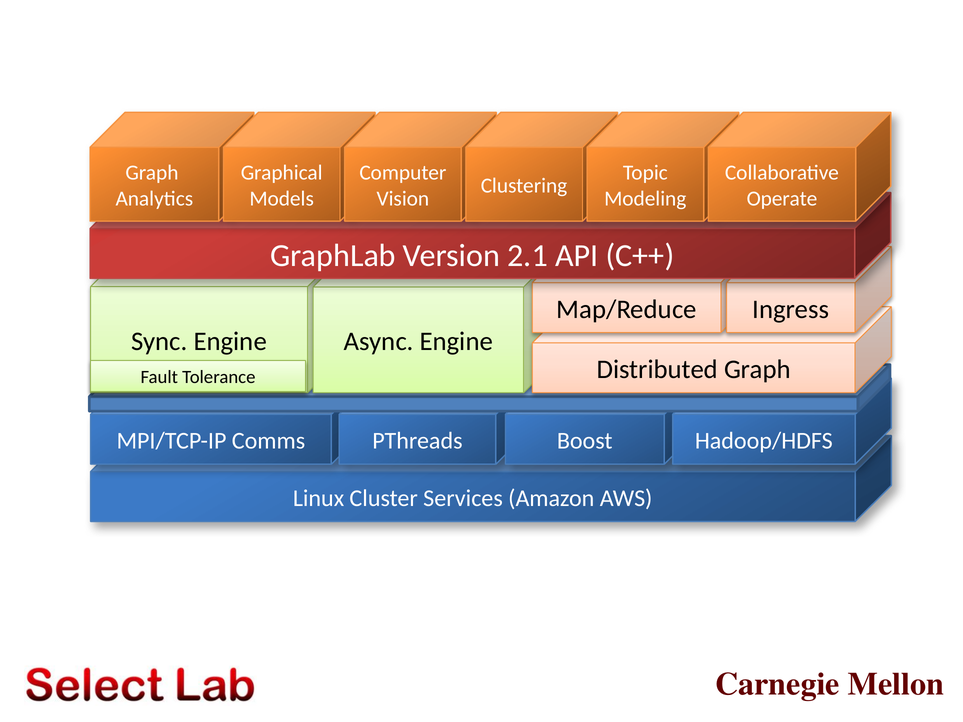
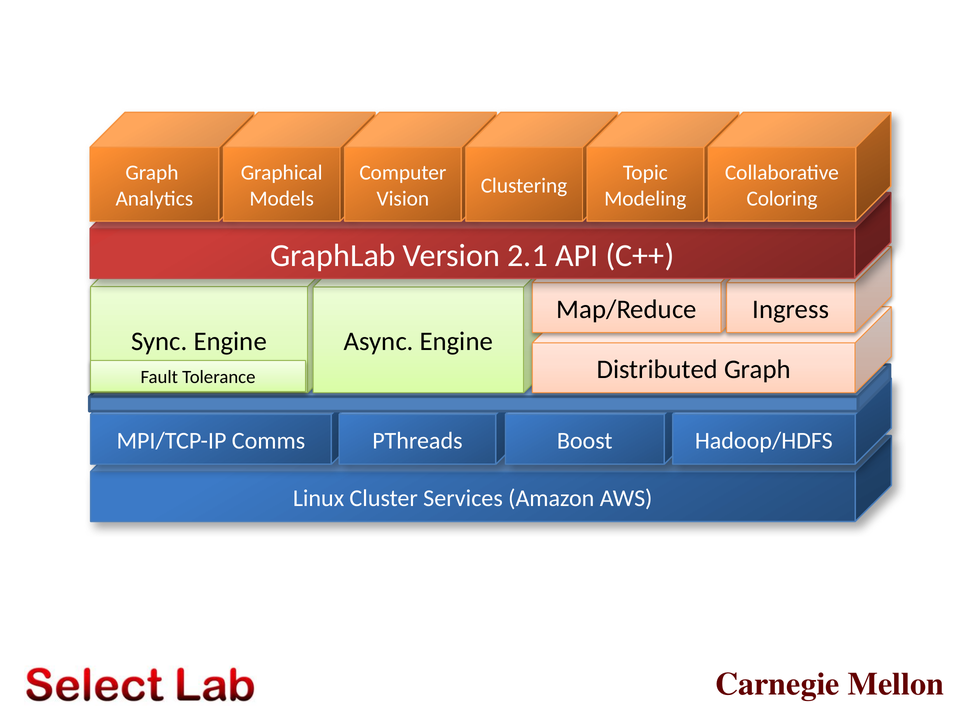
Operate: Operate -> Coloring
